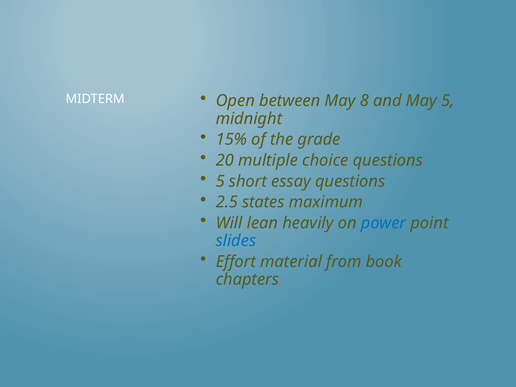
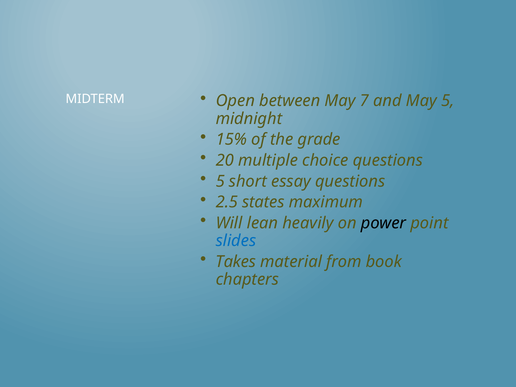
8: 8 -> 7
power colour: blue -> black
Effort: Effort -> Takes
